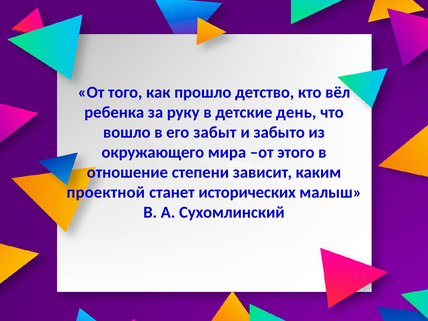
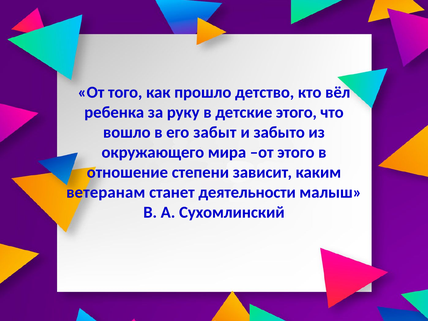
детские день: день -> этого
проектной: проектной -> ветеранам
исторических: исторических -> деятельности
